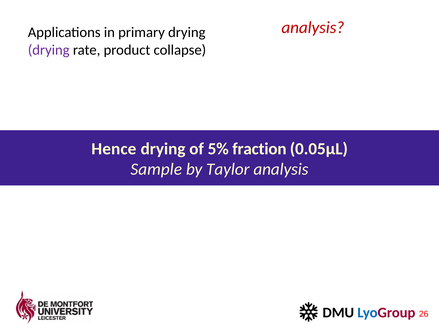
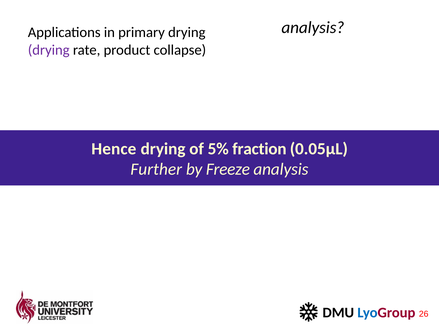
analysis at (313, 28) colour: red -> black
Sample: Sample -> Further
Taylor: Taylor -> Freeze
